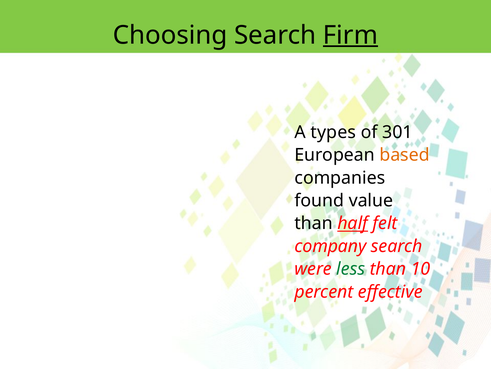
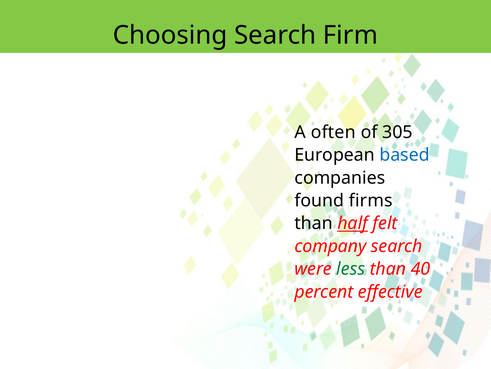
Firm underline: present -> none
types: types -> often
301: 301 -> 305
based colour: orange -> blue
value: value -> firms
10: 10 -> 40
